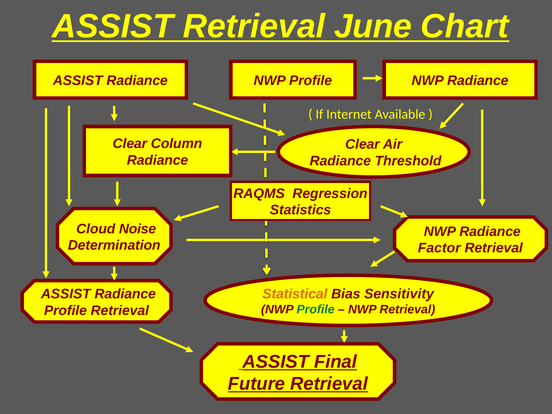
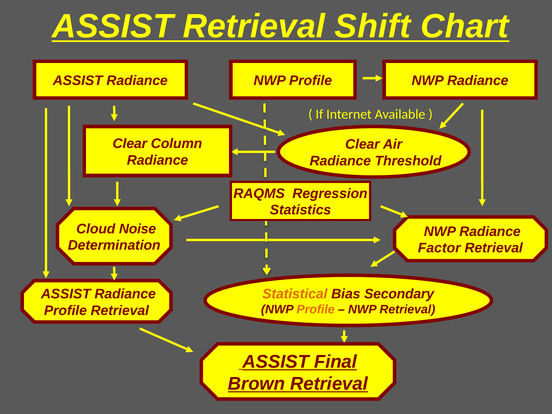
June: June -> Shift
Sensitivity: Sensitivity -> Secondary
Profile at (316, 309) colour: green -> orange
Future: Future -> Brown
